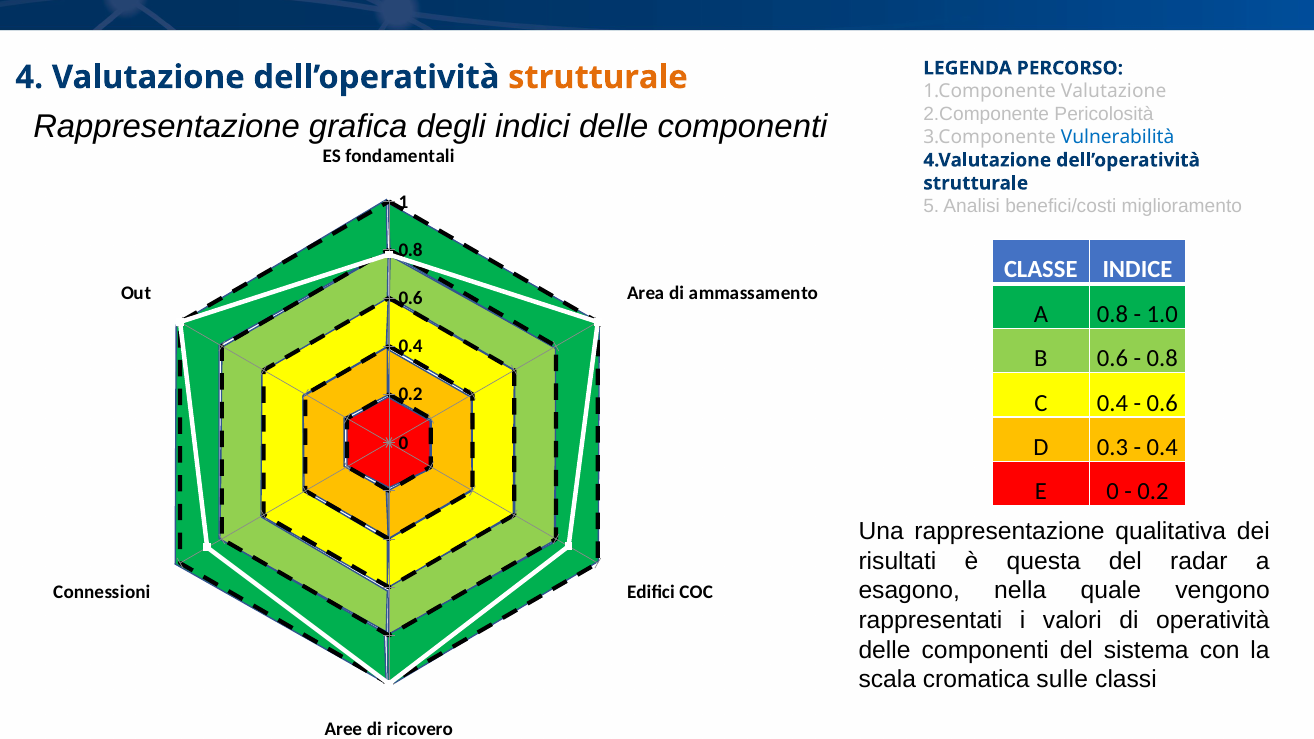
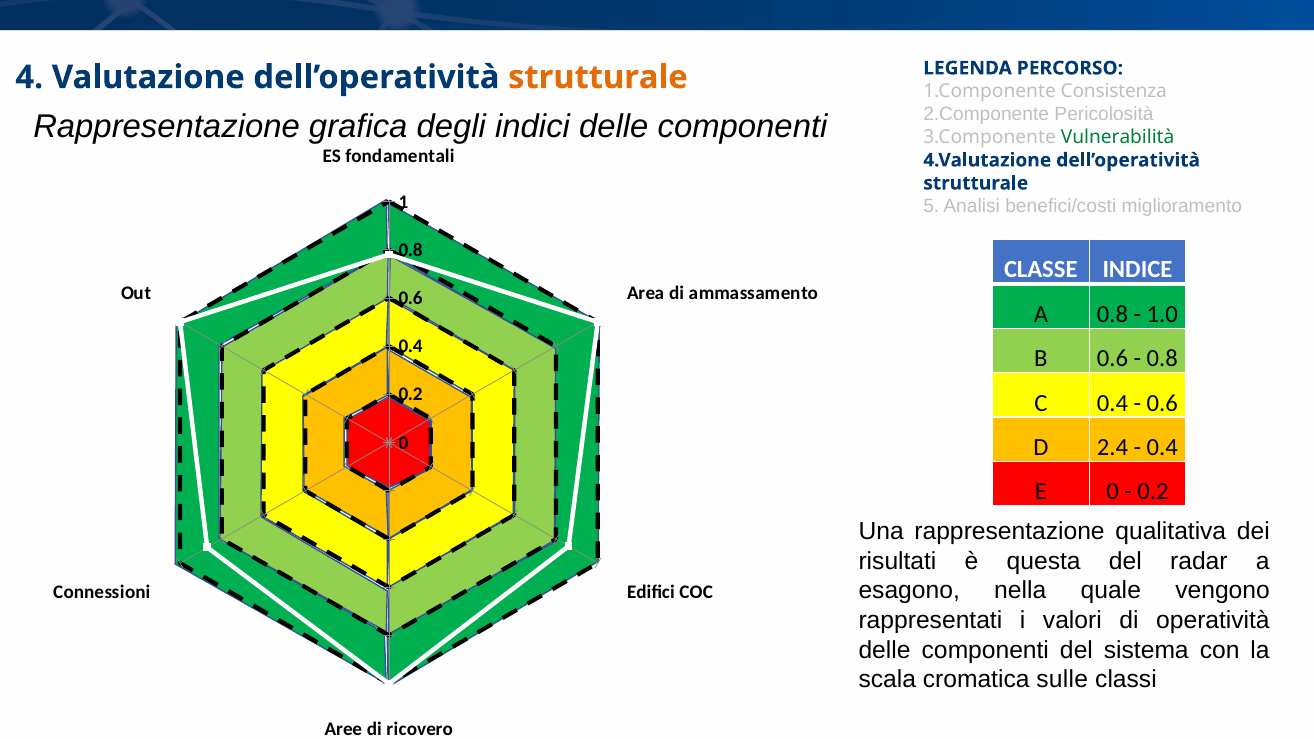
1.Componente Valutazione: Valutazione -> Consistenza
Vulnerabilità colour: blue -> green
0.3: 0.3 -> 2.4
